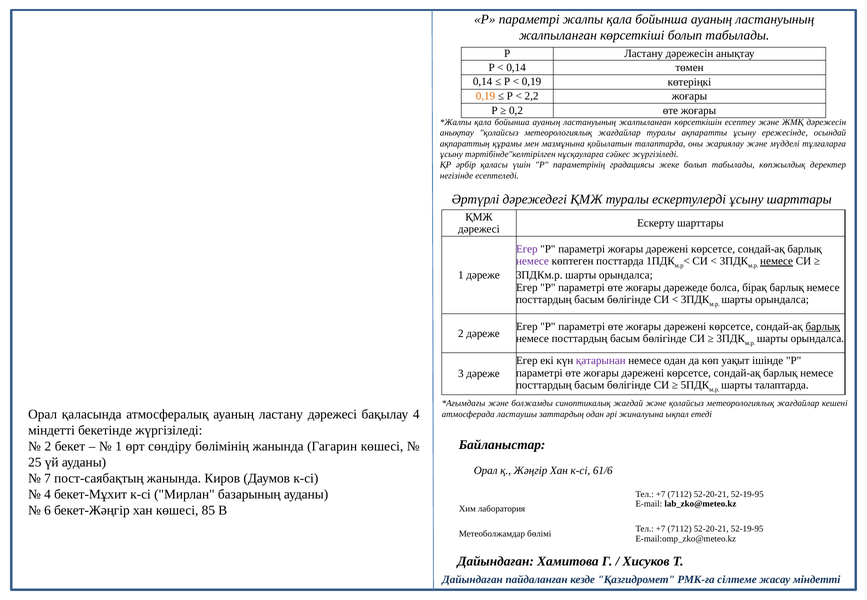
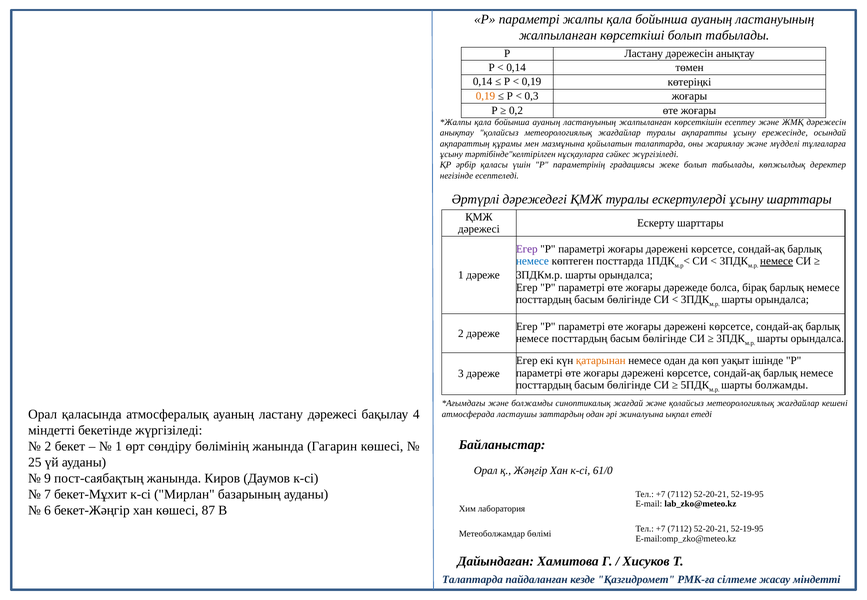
2,2: 2,2 -> 0,3
немесе at (532, 261) colour: purple -> blue
барлық at (823, 327) underline: present -> none
қатарынан colour: purple -> orange
шарты талаптарда: талаптарда -> болжамды
61/6: 61/6 -> 61/0
7: 7 -> 9
4 at (48, 494): 4 -> 7
85: 85 -> 87
Дайындаған at (472, 580): Дайындаған -> Талаптарда
